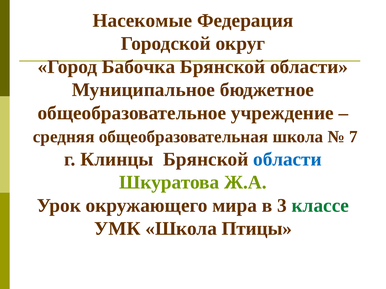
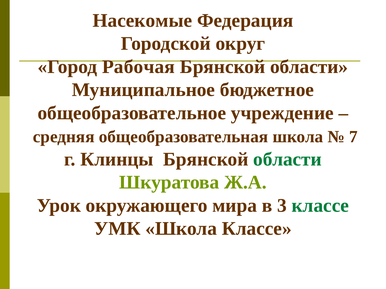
Бабочка: Бабочка -> Рабочая
области at (287, 159) colour: blue -> green
Школа Птицы: Птицы -> Классе
